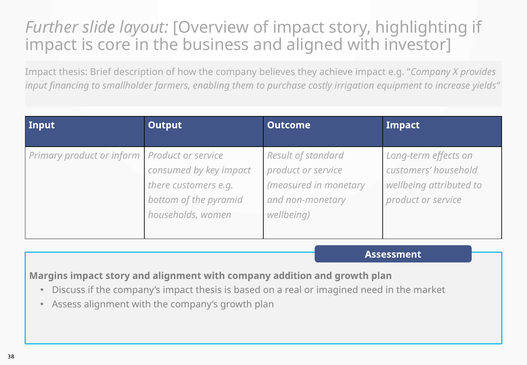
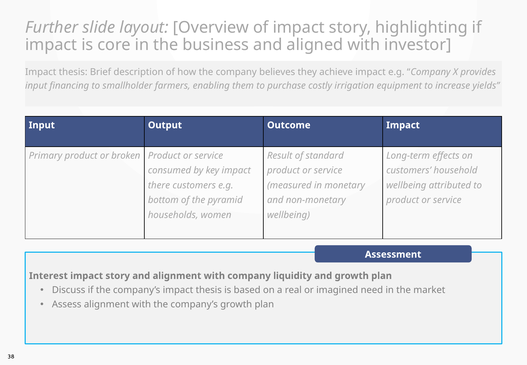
inform: inform -> broken
Margins: Margins -> Interest
addition: addition -> liquidity
